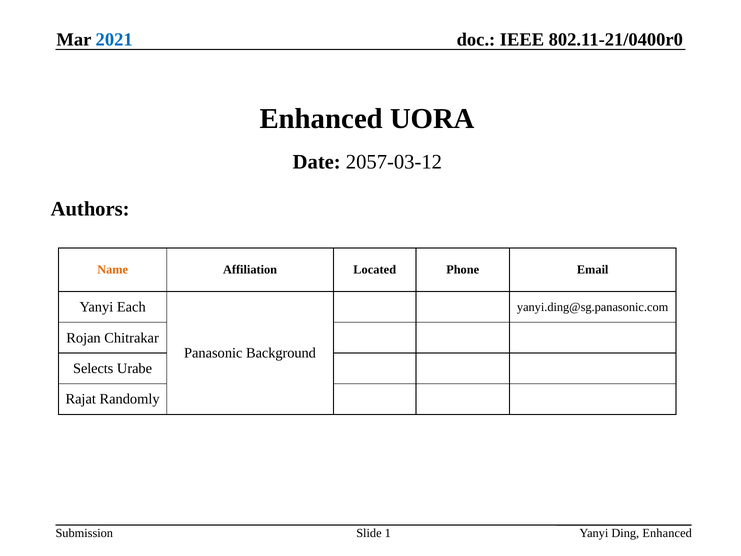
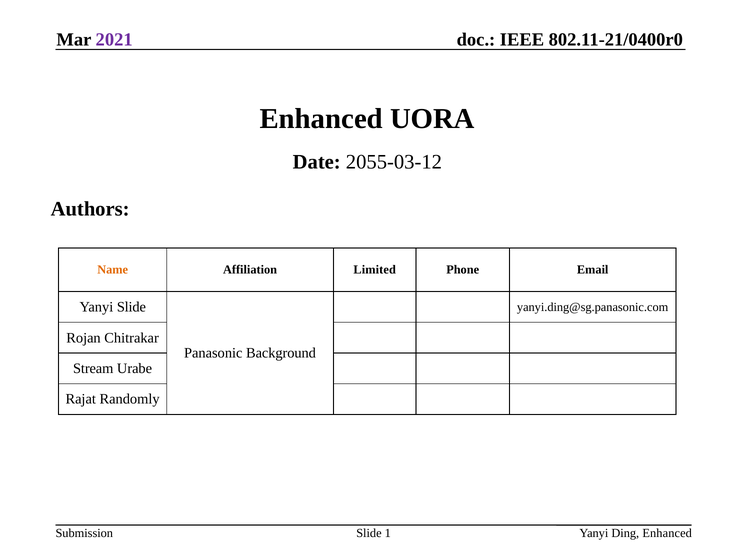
2021 colour: blue -> purple
2057-03-12: 2057-03-12 -> 2055-03-12
Located: Located -> Limited
Yanyi Each: Each -> Slide
Selects: Selects -> Stream
